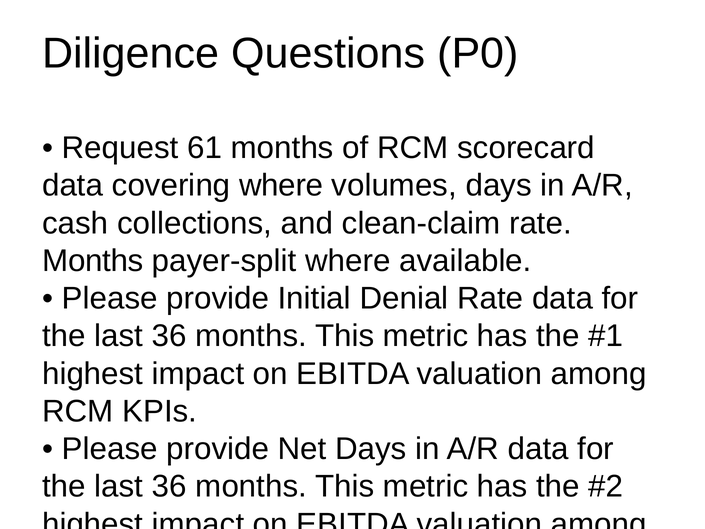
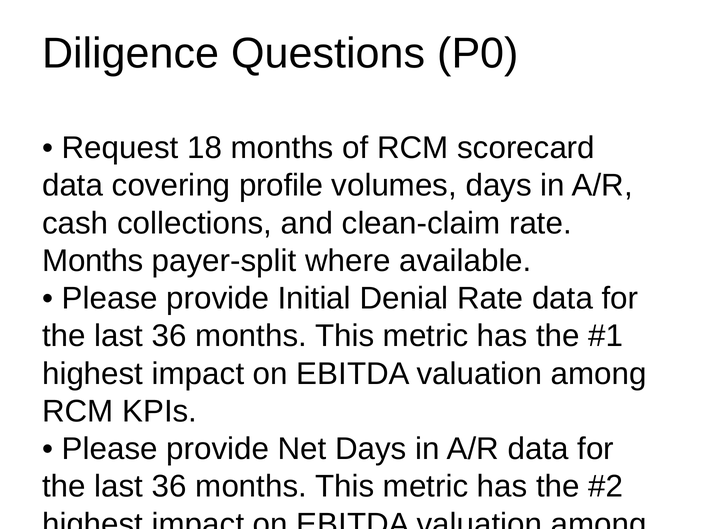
61: 61 -> 18
covering where: where -> profile
